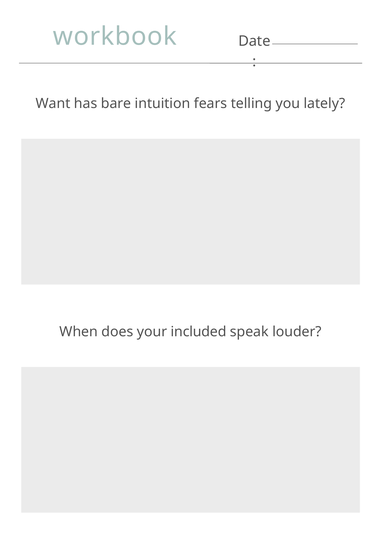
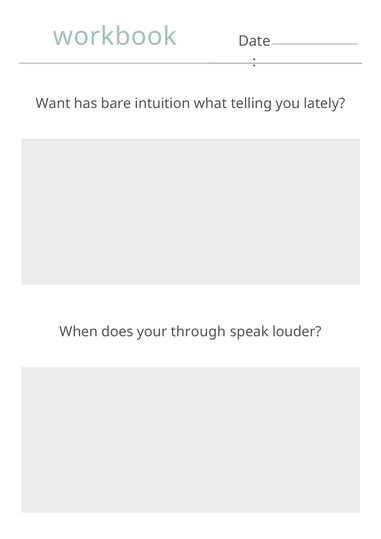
fears: fears -> what
included: included -> through
